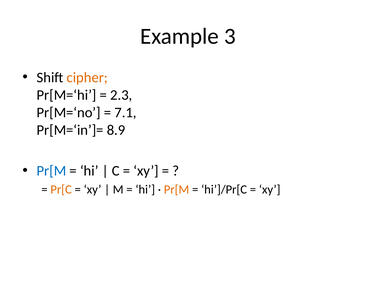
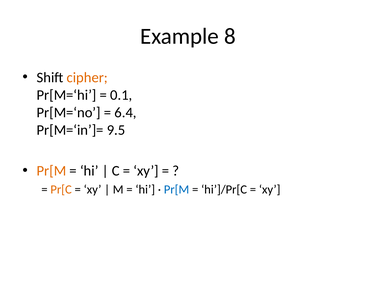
3: 3 -> 8
2.3: 2.3 -> 0.1
7.1: 7.1 -> 6.4
8.9: 8.9 -> 9.5
Pr[M at (51, 171) colour: blue -> orange
Pr[M at (177, 190) colour: orange -> blue
